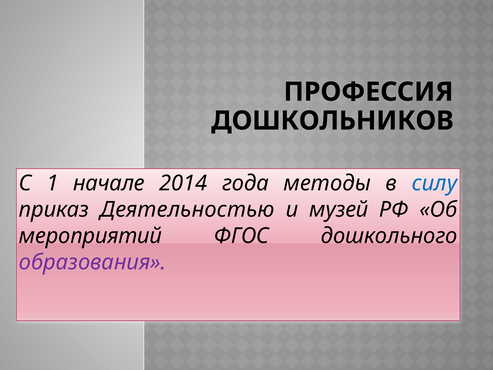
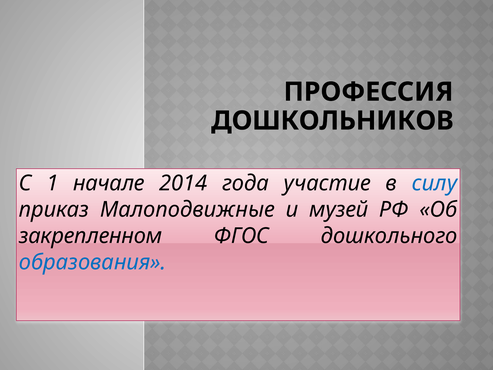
методы: методы -> участие
Деятельностью: Деятельностью -> Малоподвижные
мероприятий: мероприятий -> закрепленном
образования colour: purple -> blue
